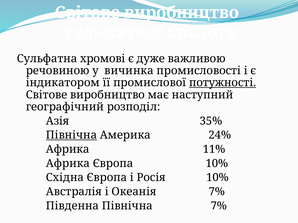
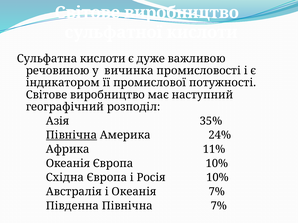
Сульфатна хромові: хромові -> кислоти
потужності underline: present -> none
Африка at (68, 164): Африка -> Океанія
